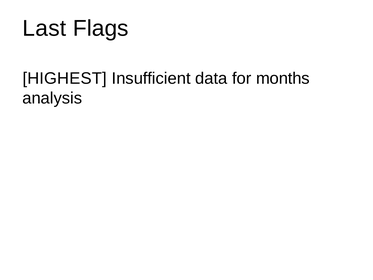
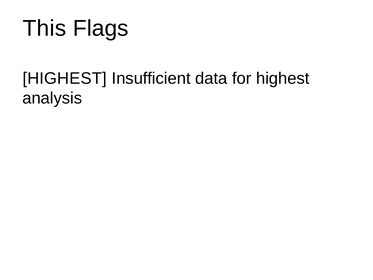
Last: Last -> This
for months: months -> highest
